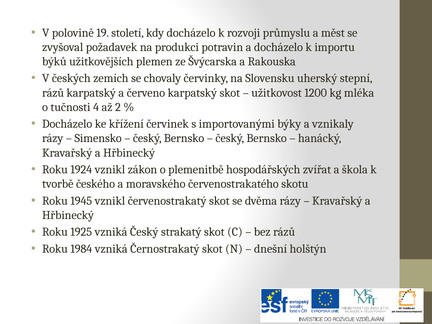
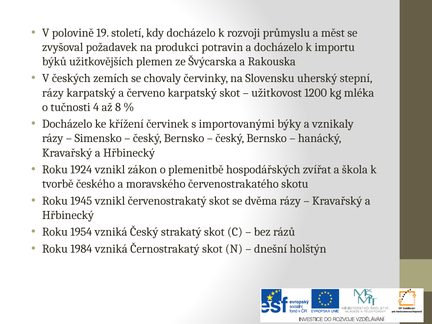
rázů at (53, 93): rázů -> rázy
2: 2 -> 8
1925: 1925 -> 1954
